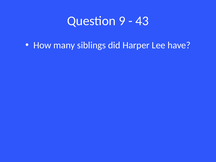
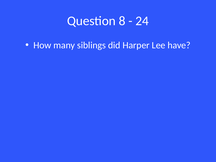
9: 9 -> 8
43: 43 -> 24
